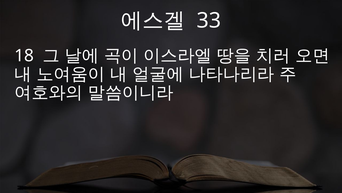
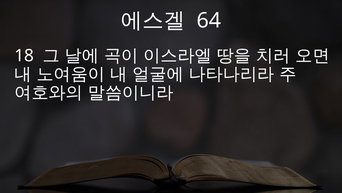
33: 33 -> 64
